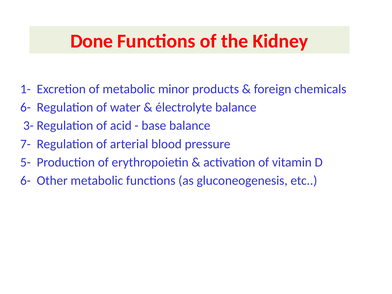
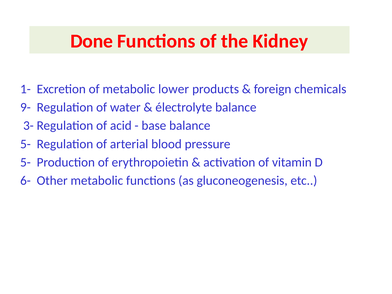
minor: minor -> lower
6- at (25, 107): 6- -> 9-
7- at (25, 144): 7- -> 5-
